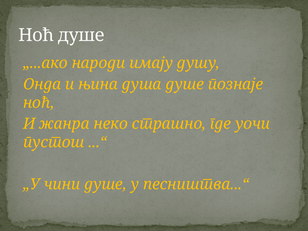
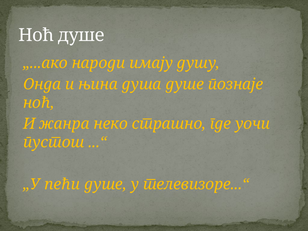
чини: чини -> пећи
песништва...“: песништва...“ -> телевизоре...“
